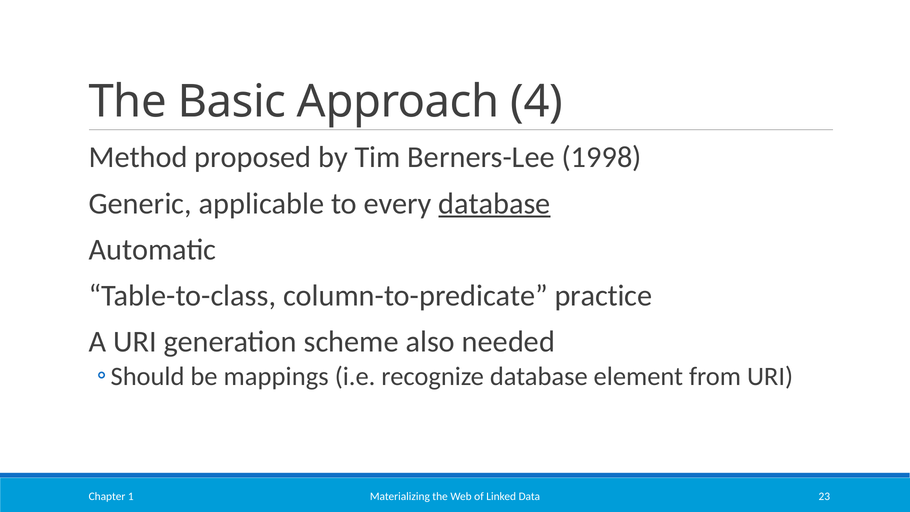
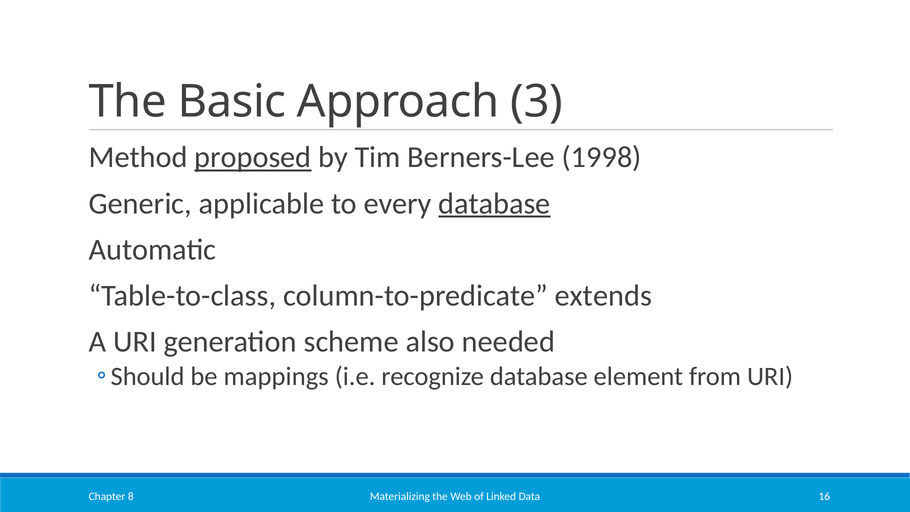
4: 4 -> 3
proposed underline: none -> present
practice: practice -> extends
23: 23 -> 16
1: 1 -> 8
